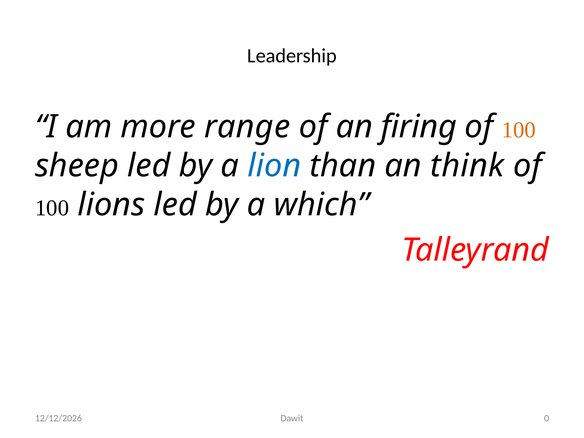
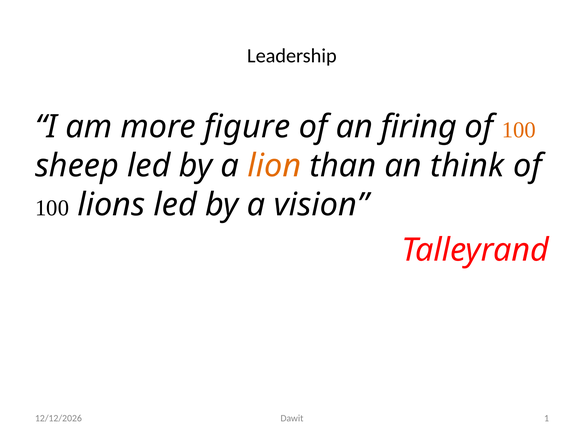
range: range -> figure
lion colour: blue -> orange
which: which -> vision
0: 0 -> 1
